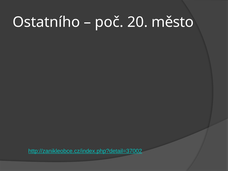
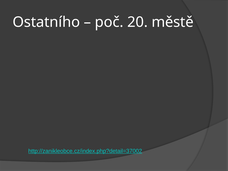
město: město -> městě
